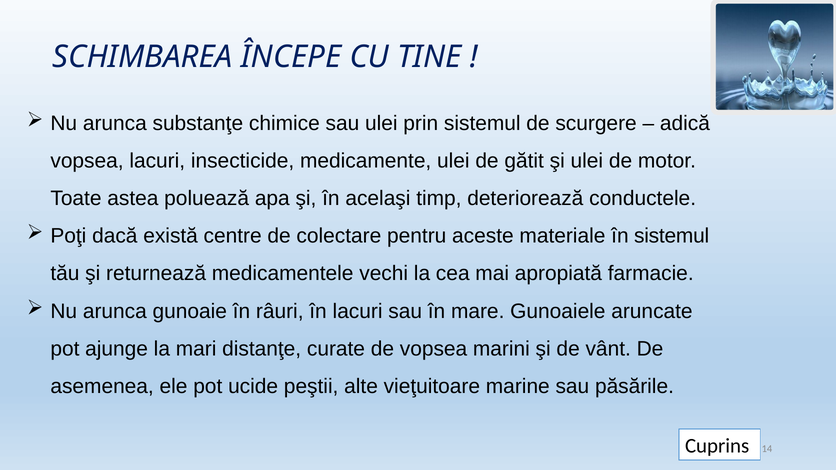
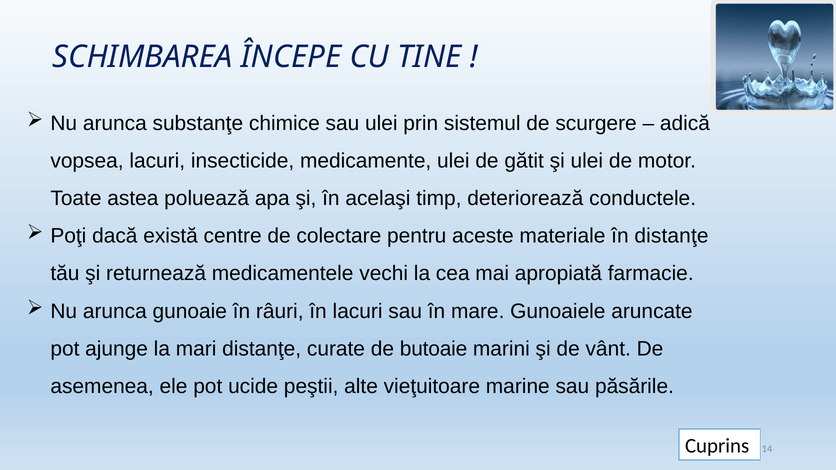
în sistemul: sistemul -> distanţe
de vopsea: vopsea -> butoaie
